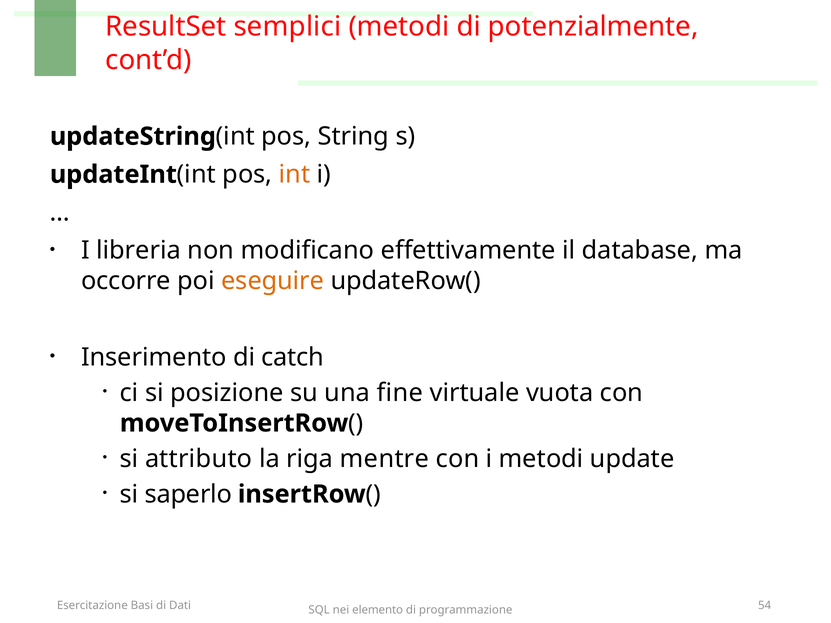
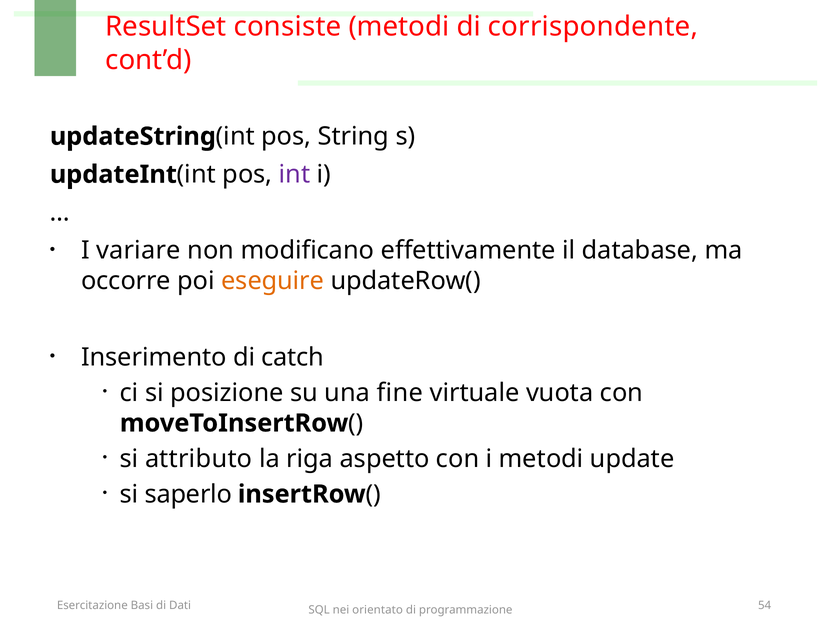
semplici: semplici -> consiste
potenzialmente: potenzialmente -> corrispondente
int at (295, 175) colour: orange -> purple
libreria: libreria -> variare
mentre: mentre -> aspetto
elemento: elemento -> orientato
